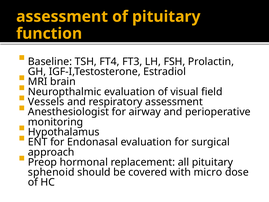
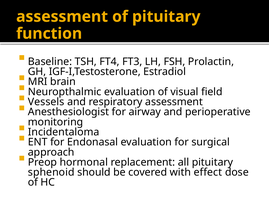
Hypothalamus: Hypothalamus -> Incidentaloma
micro: micro -> effect
